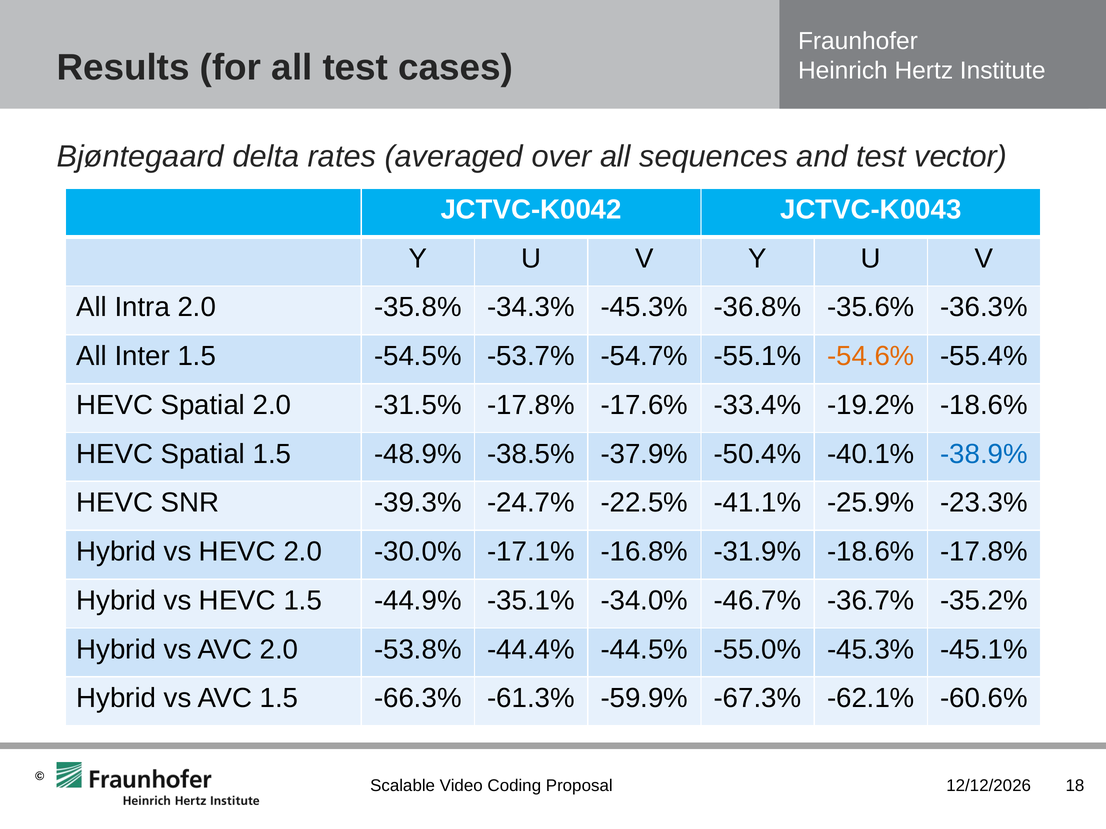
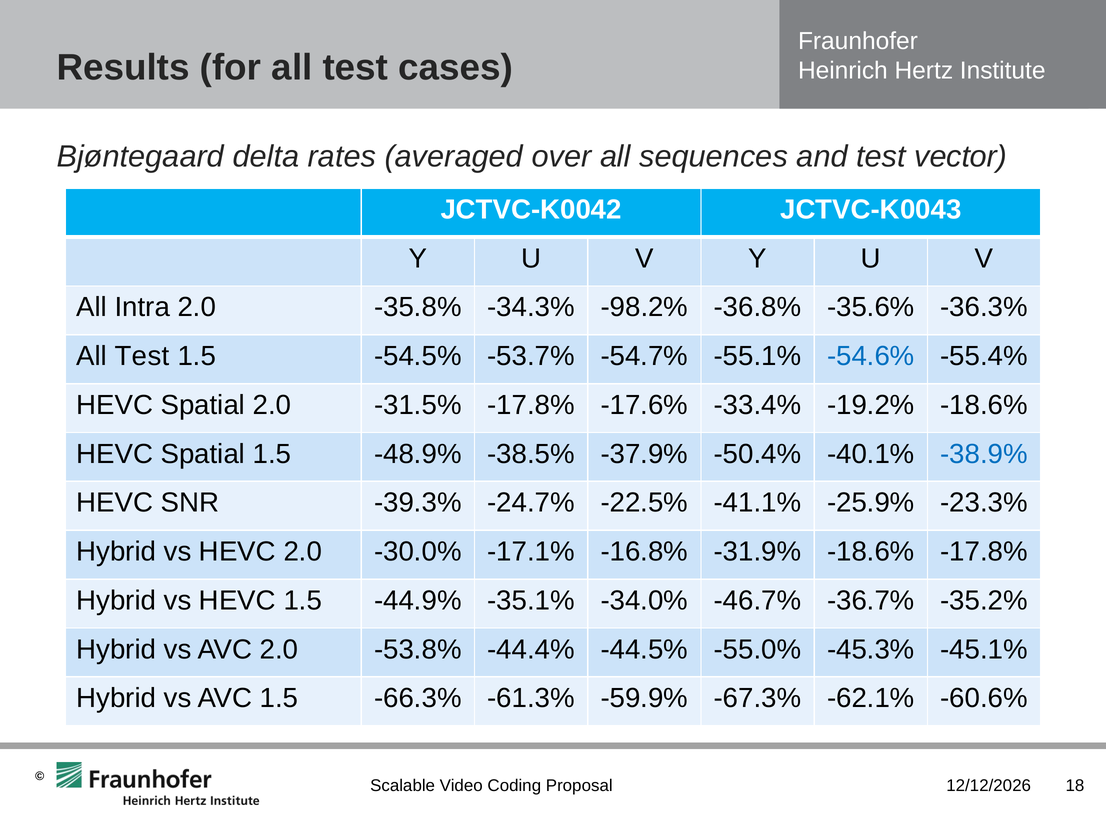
-34.3% -45.3%: -45.3% -> -98.2%
Inter at (142, 356): Inter -> Test
-54.6% colour: orange -> blue
